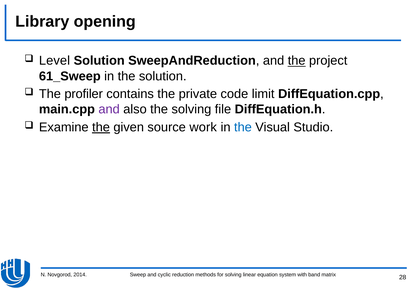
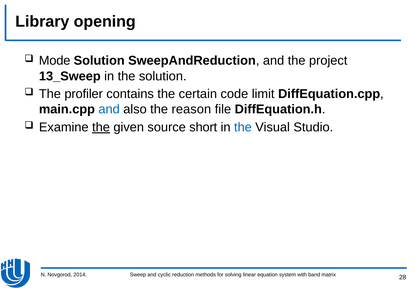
Level: Level -> Mode
the at (297, 61) underline: present -> none
61_Sweep: 61_Sweep -> 13_Sweep
private: private -> certain
and at (109, 109) colour: purple -> blue
the solving: solving -> reason
work: work -> short
